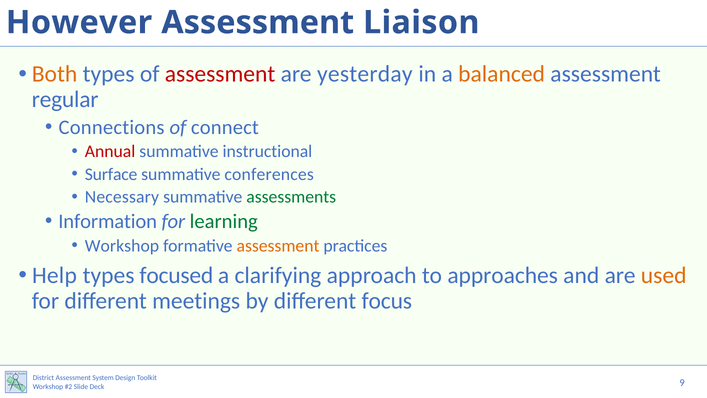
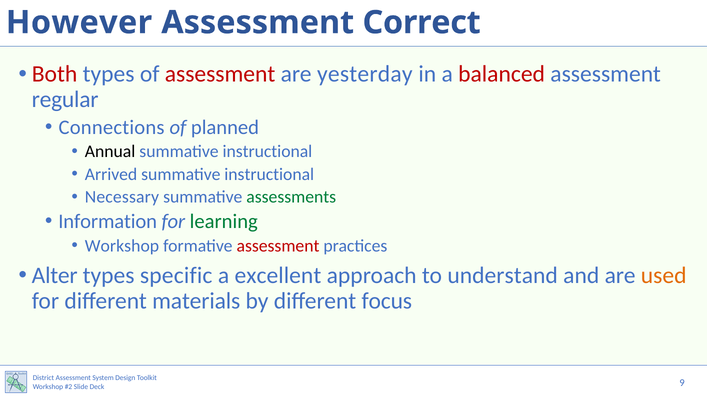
Liaison: Liaison -> Correct
Both colour: orange -> red
balanced colour: orange -> red
connect: connect -> planned
Annual colour: red -> black
Surface: Surface -> Arrived
conferences at (269, 174): conferences -> instructional
assessment at (278, 246) colour: orange -> red
Help: Help -> Alter
focused: focused -> specific
clarifying: clarifying -> excellent
approaches: approaches -> understand
meetings: meetings -> materials
